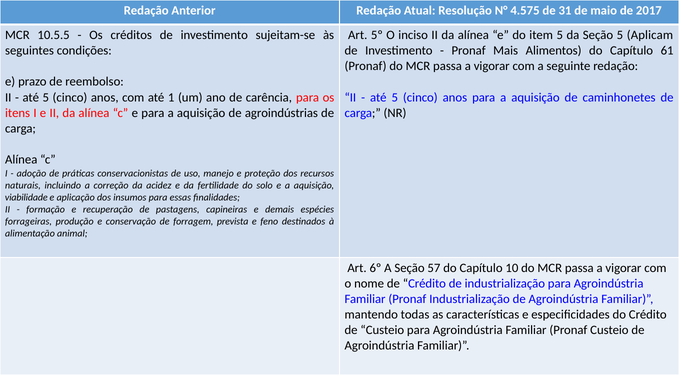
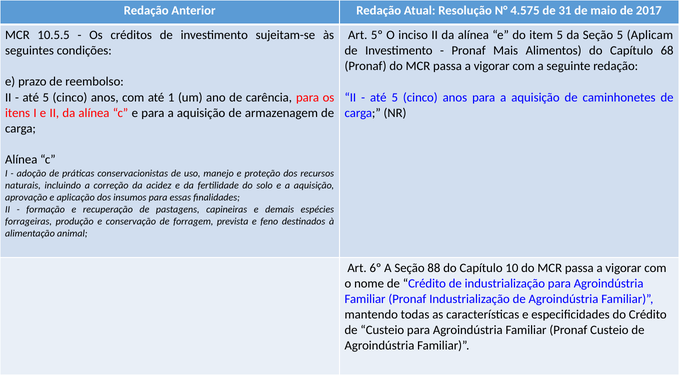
61: 61 -> 68
agroindústrias: agroindústrias -> armazenagem
viabilidade: viabilidade -> aprovação
57: 57 -> 88
